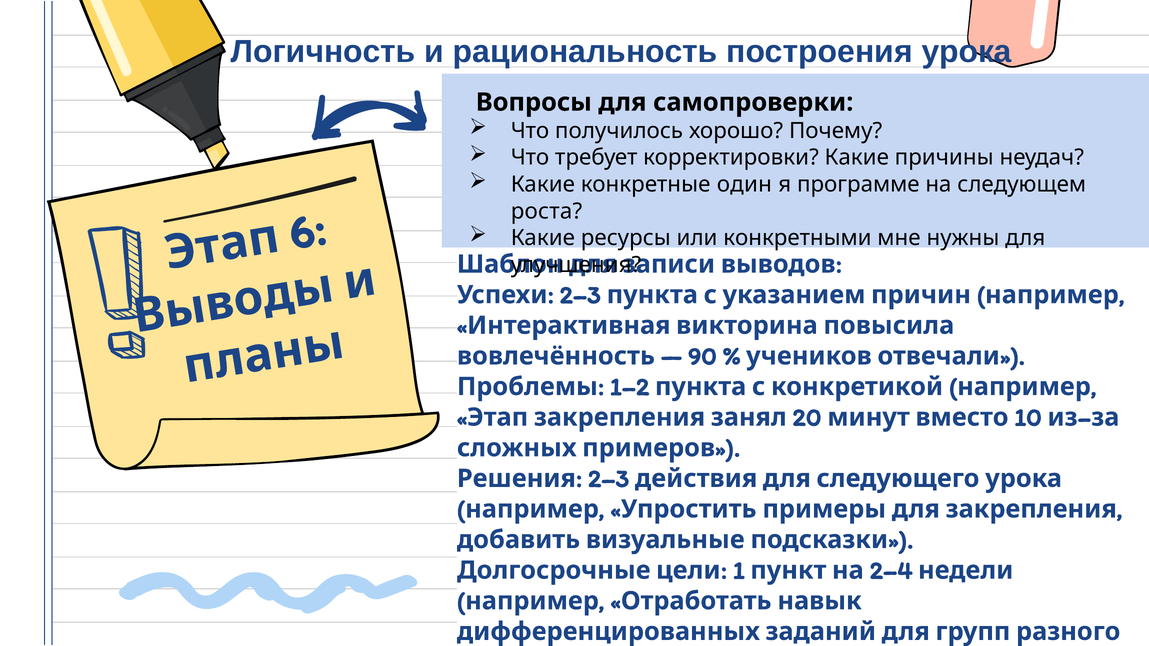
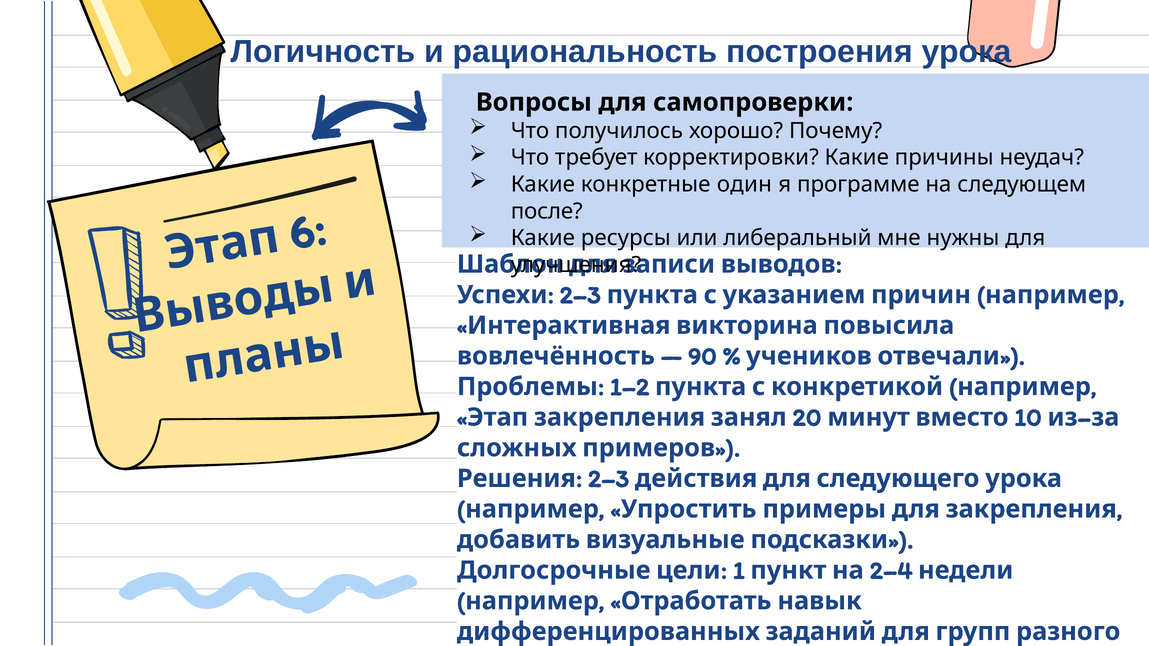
роста: роста -> после
конкретными: конкретными -> либеральный
